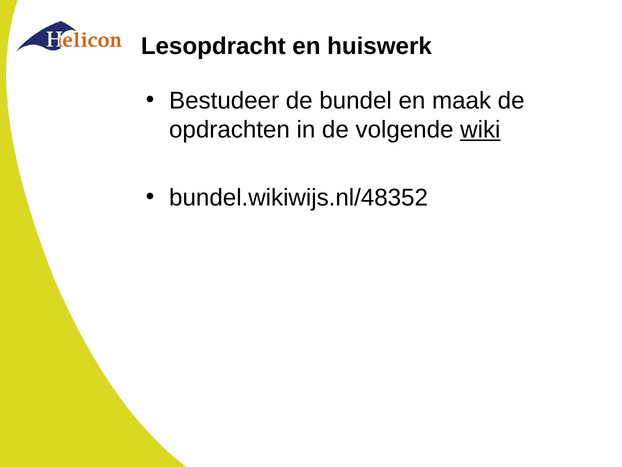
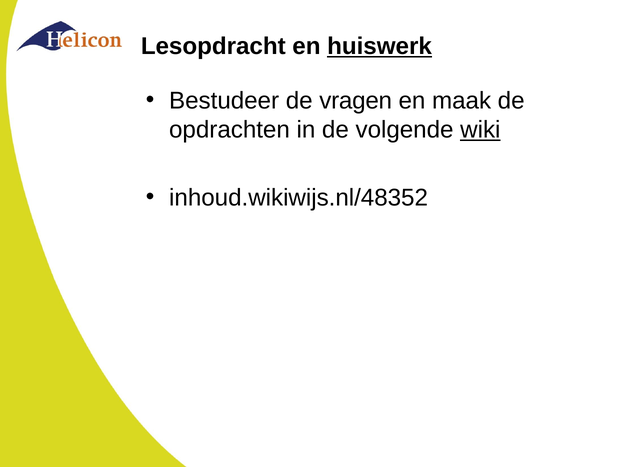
huiswerk underline: none -> present
bundel: bundel -> vragen
bundel.wikiwijs.nl/48352: bundel.wikiwijs.nl/48352 -> inhoud.wikiwijs.nl/48352
